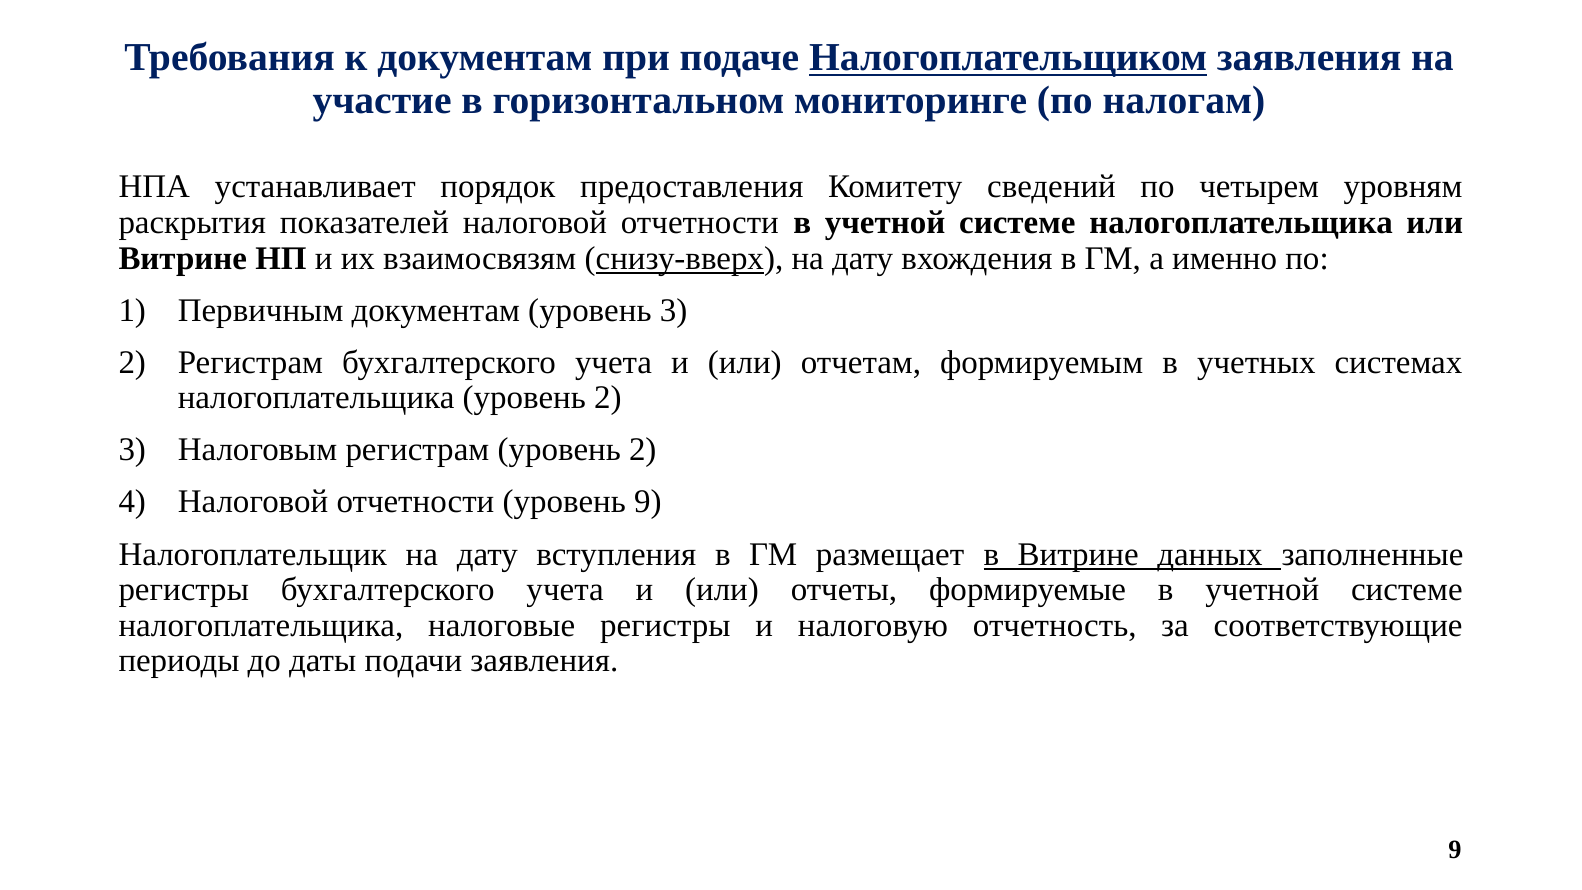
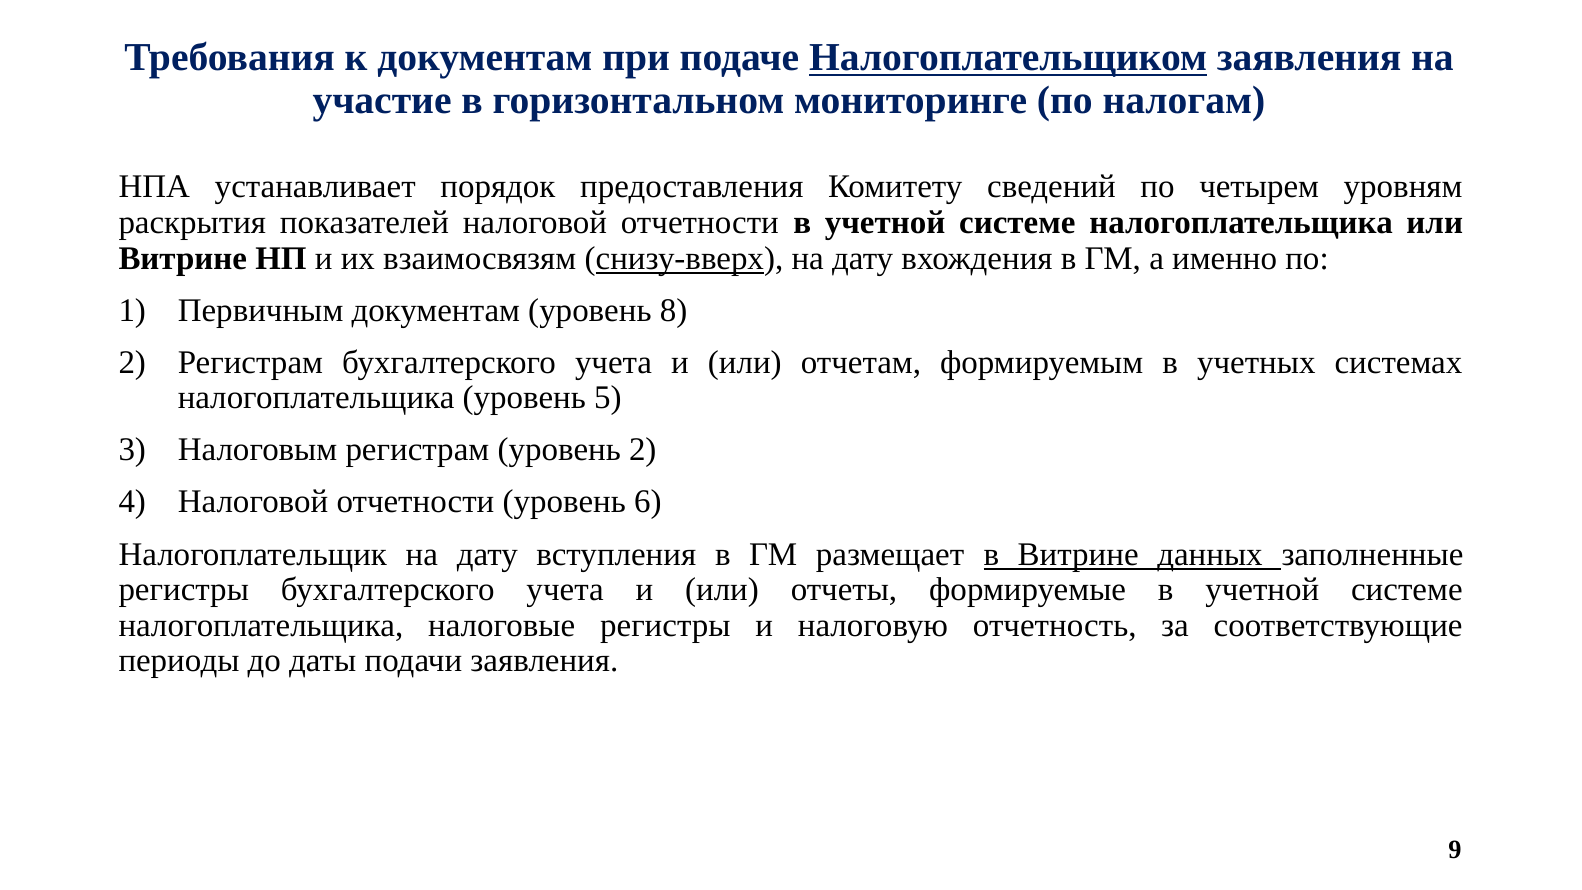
уровень 3: 3 -> 8
налогоплательщика уровень 2: 2 -> 5
уровень 9: 9 -> 6
